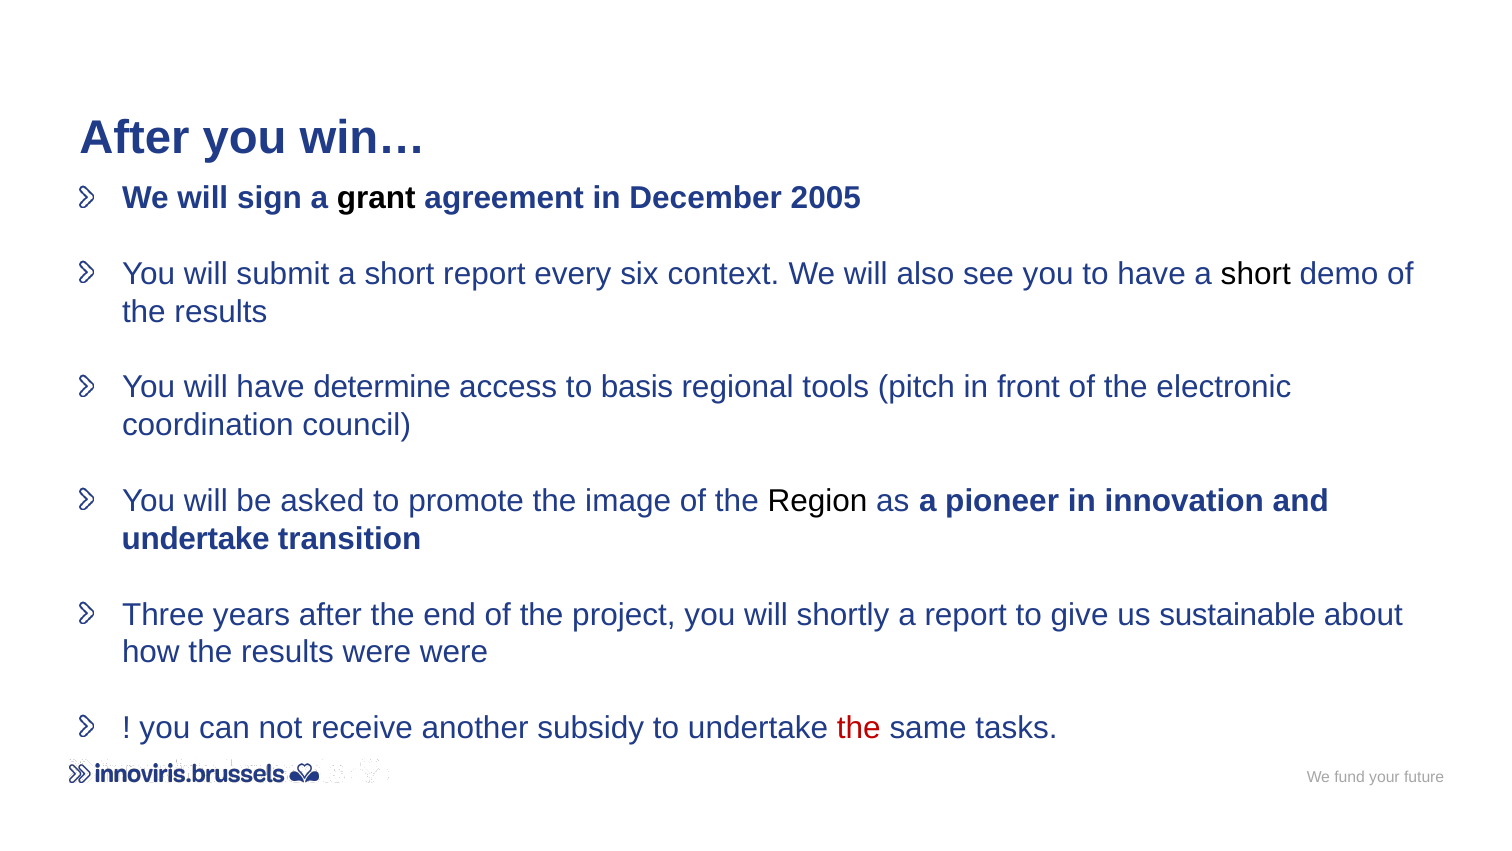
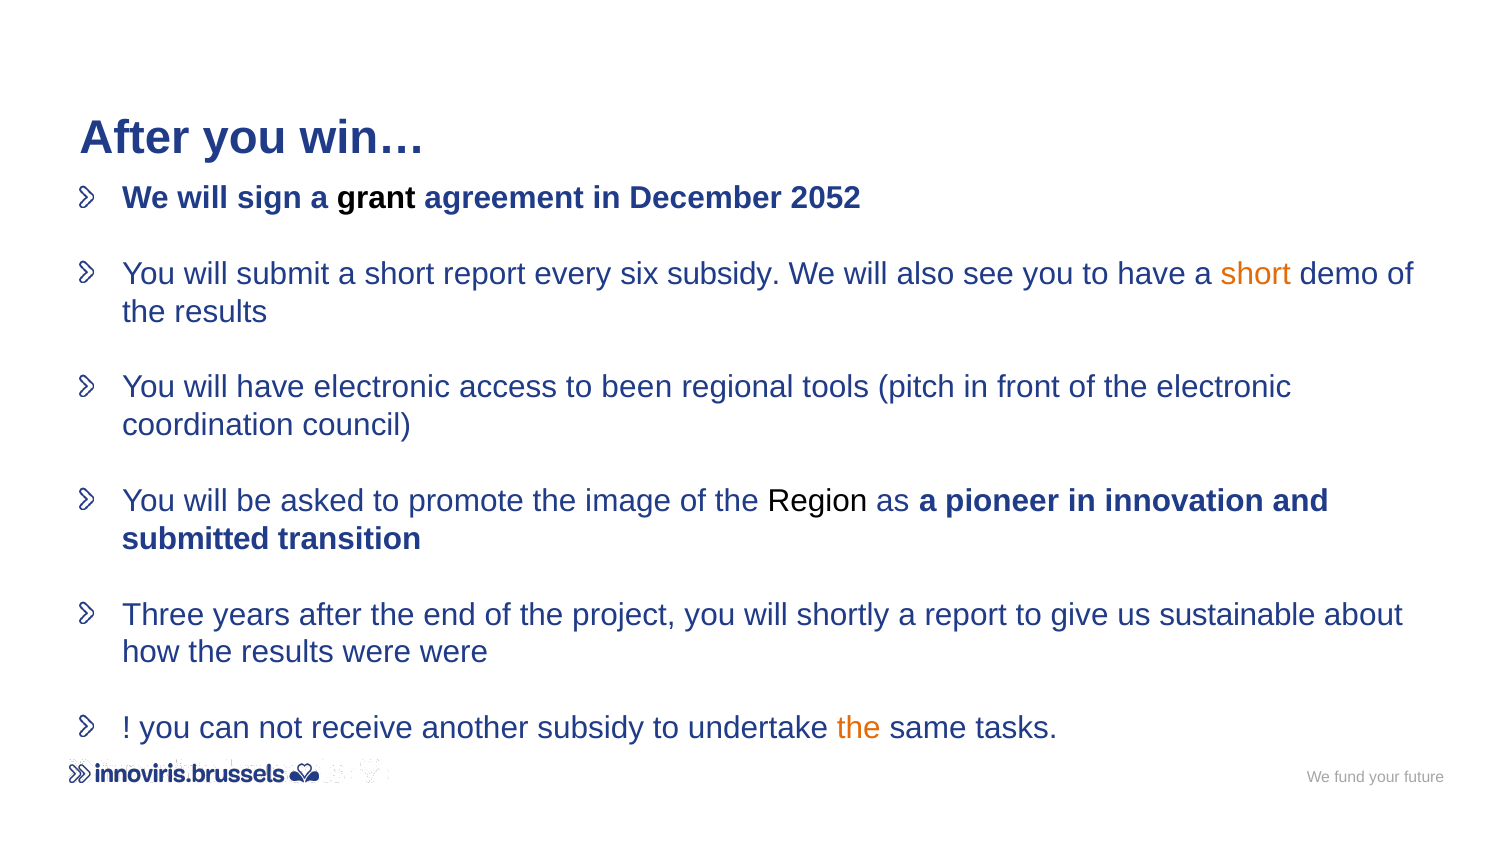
2005: 2005 -> 2052
six context: context -> subsidy
short at (1256, 274) colour: black -> orange
have determine: determine -> electronic
basis: basis -> been
undertake at (196, 539): undertake -> submitted
the at (859, 728) colour: red -> orange
